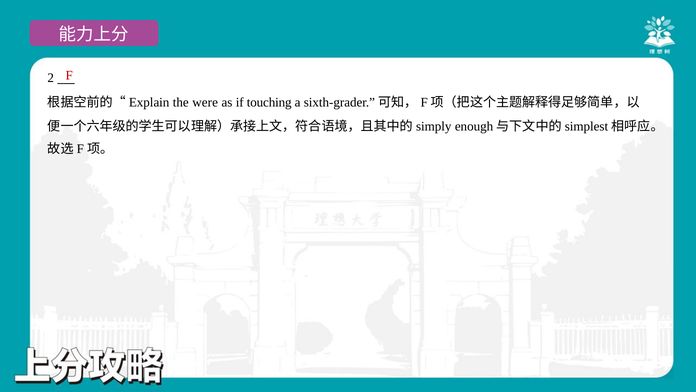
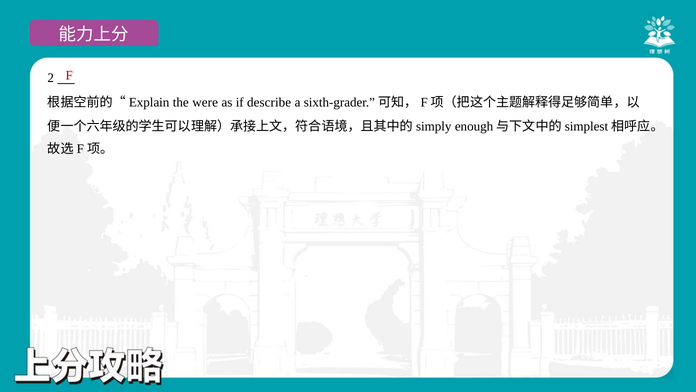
touching: touching -> describe
